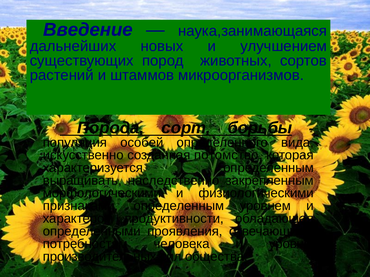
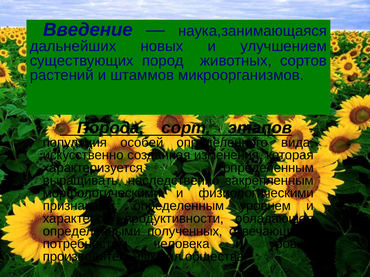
борьбы: борьбы -> этапов
потомство: потомство -> изменения
проявления: проявления -> полученных
